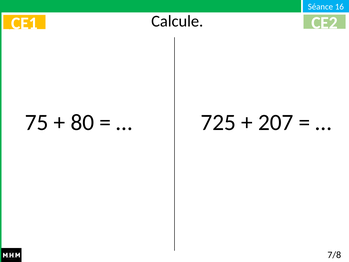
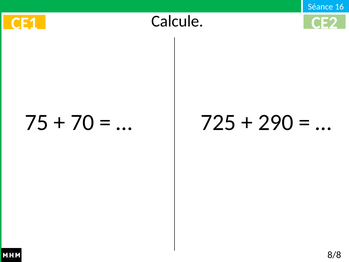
80: 80 -> 70
207: 207 -> 290
7/8: 7/8 -> 8/8
